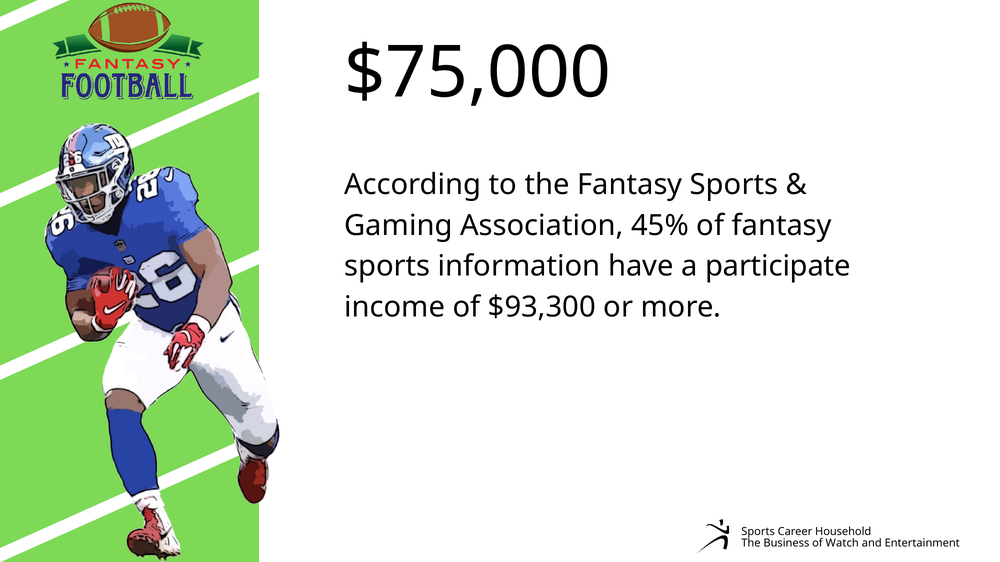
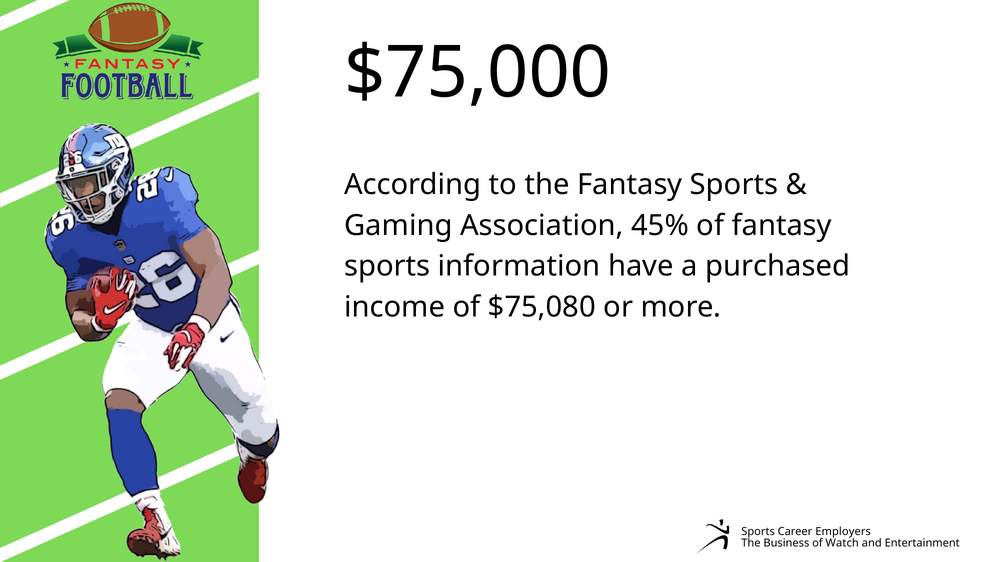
participate: participate -> purchased
$93,300: $93,300 -> $75,080
Household: Household -> Employers
